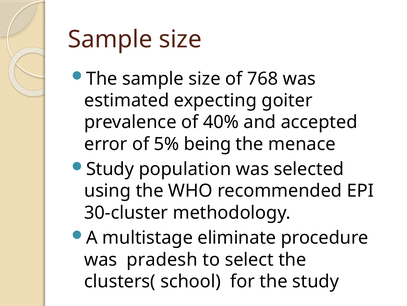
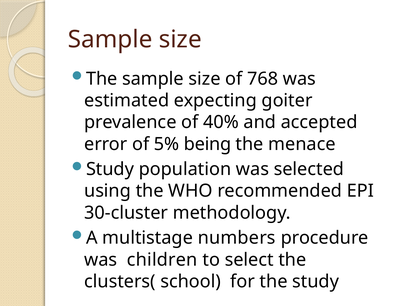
eliminate: eliminate -> numbers
pradesh: pradesh -> children
